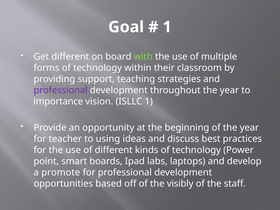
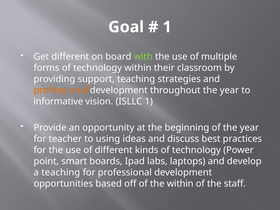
professional at (61, 90) colour: purple -> orange
importance: importance -> informative
a promote: promote -> teaching
the visibly: visibly -> within
